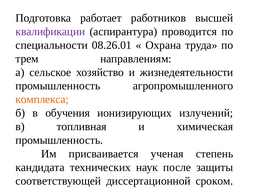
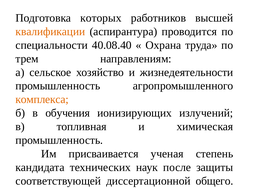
работает: работает -> которых
квалификации colour: purple -> orange
08.26.01: 08.26.01 -> 40.08.40
сроком: сроком -> общего
